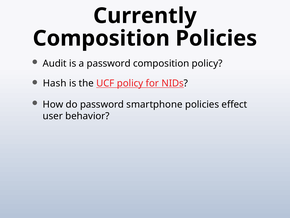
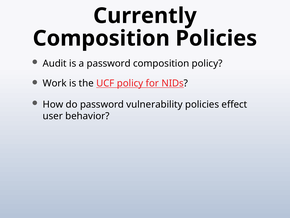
Hash: Hash -> Work
smartphone: smartphone -> vulnerability
